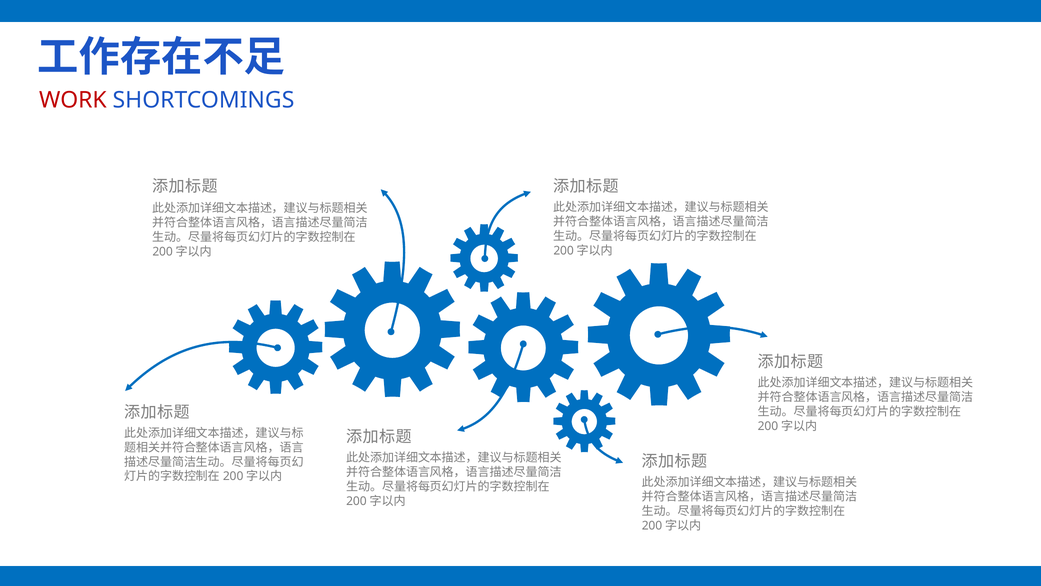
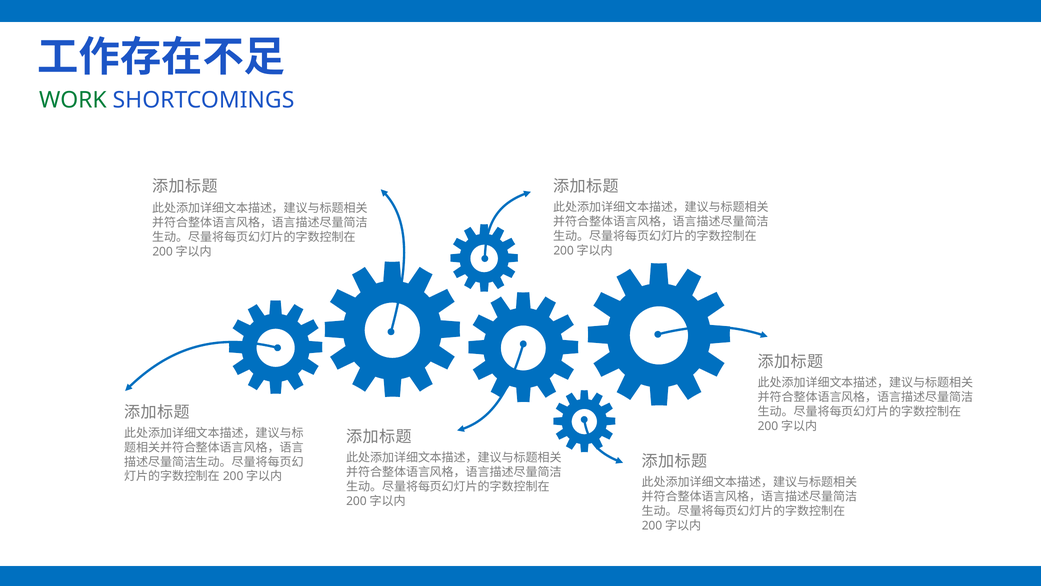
WORK colour: red -> green
